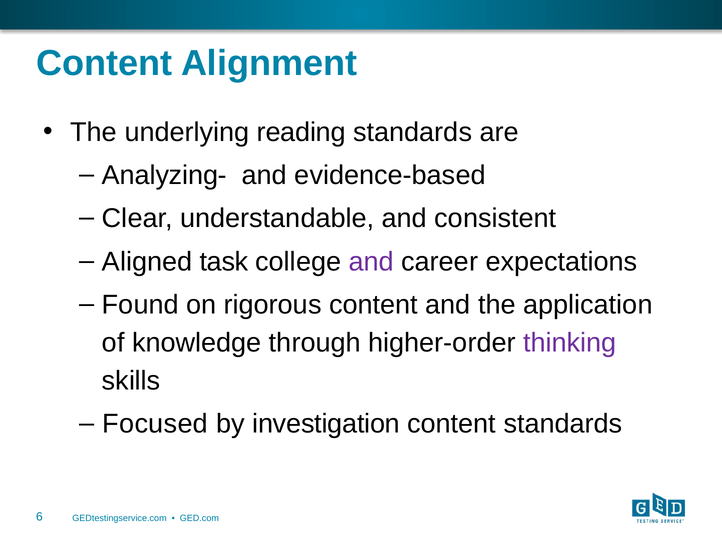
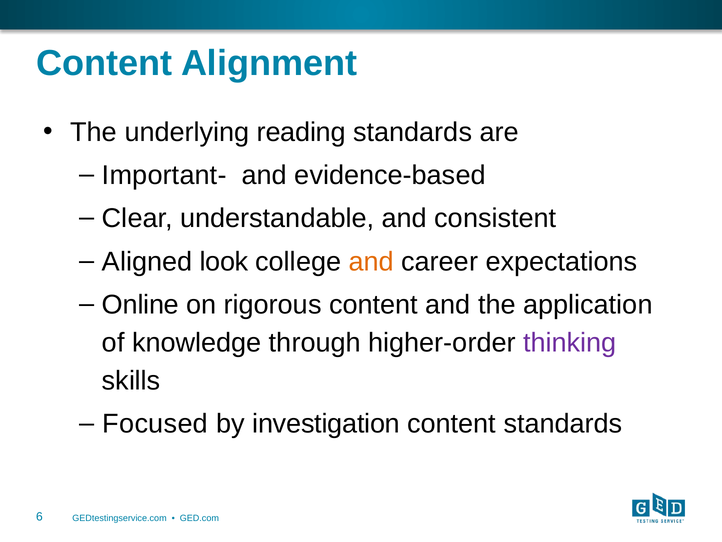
Analyzing-: Analyzing- -> Important-
task: task -> look
and at (371, 261) colour: purple -> orange
Found: Found -> Online
